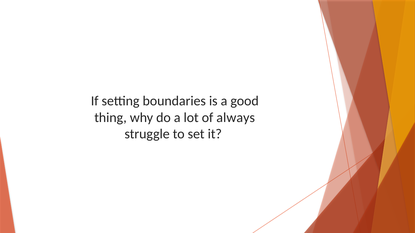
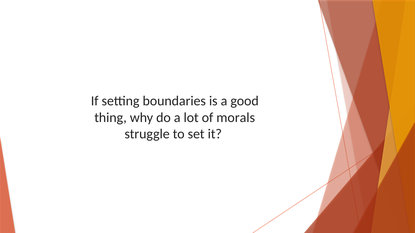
always: always -> morals
